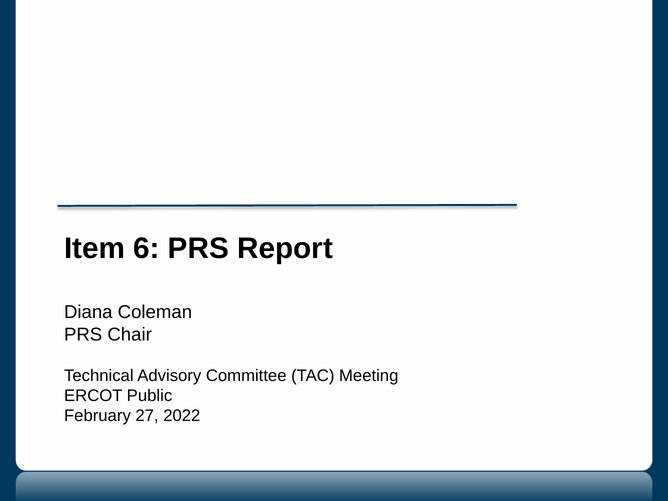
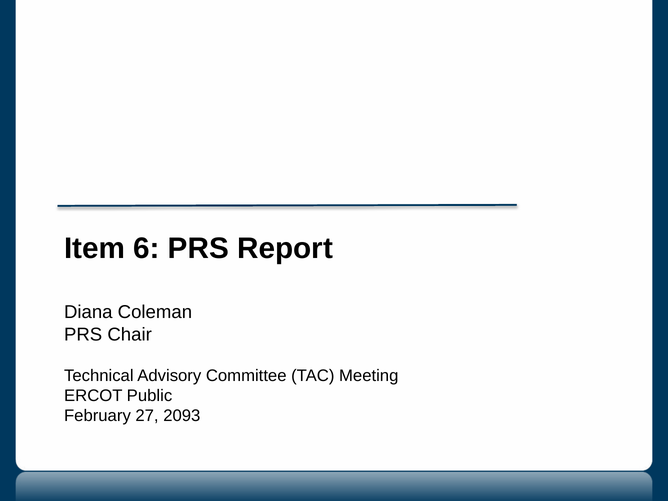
2022: 2022 -> 2093
